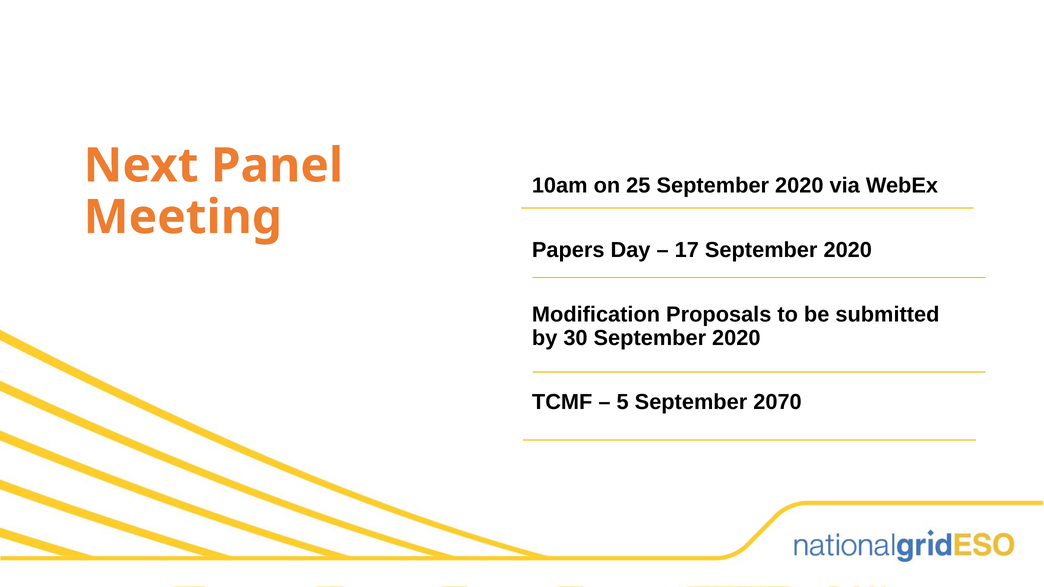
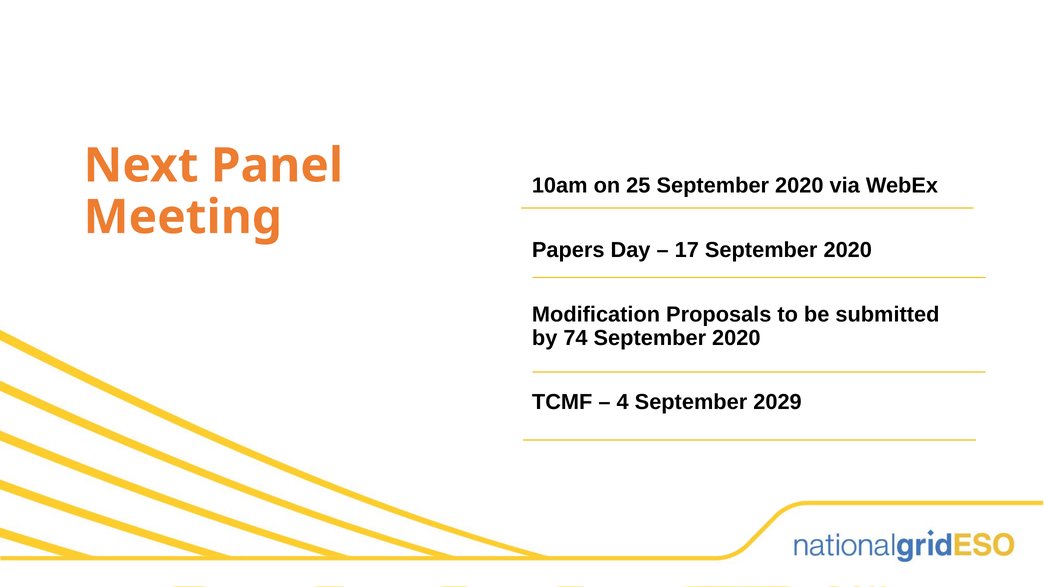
30: 30 -> 74
5: 5 -> 4
2070: 2070 -> 2029
